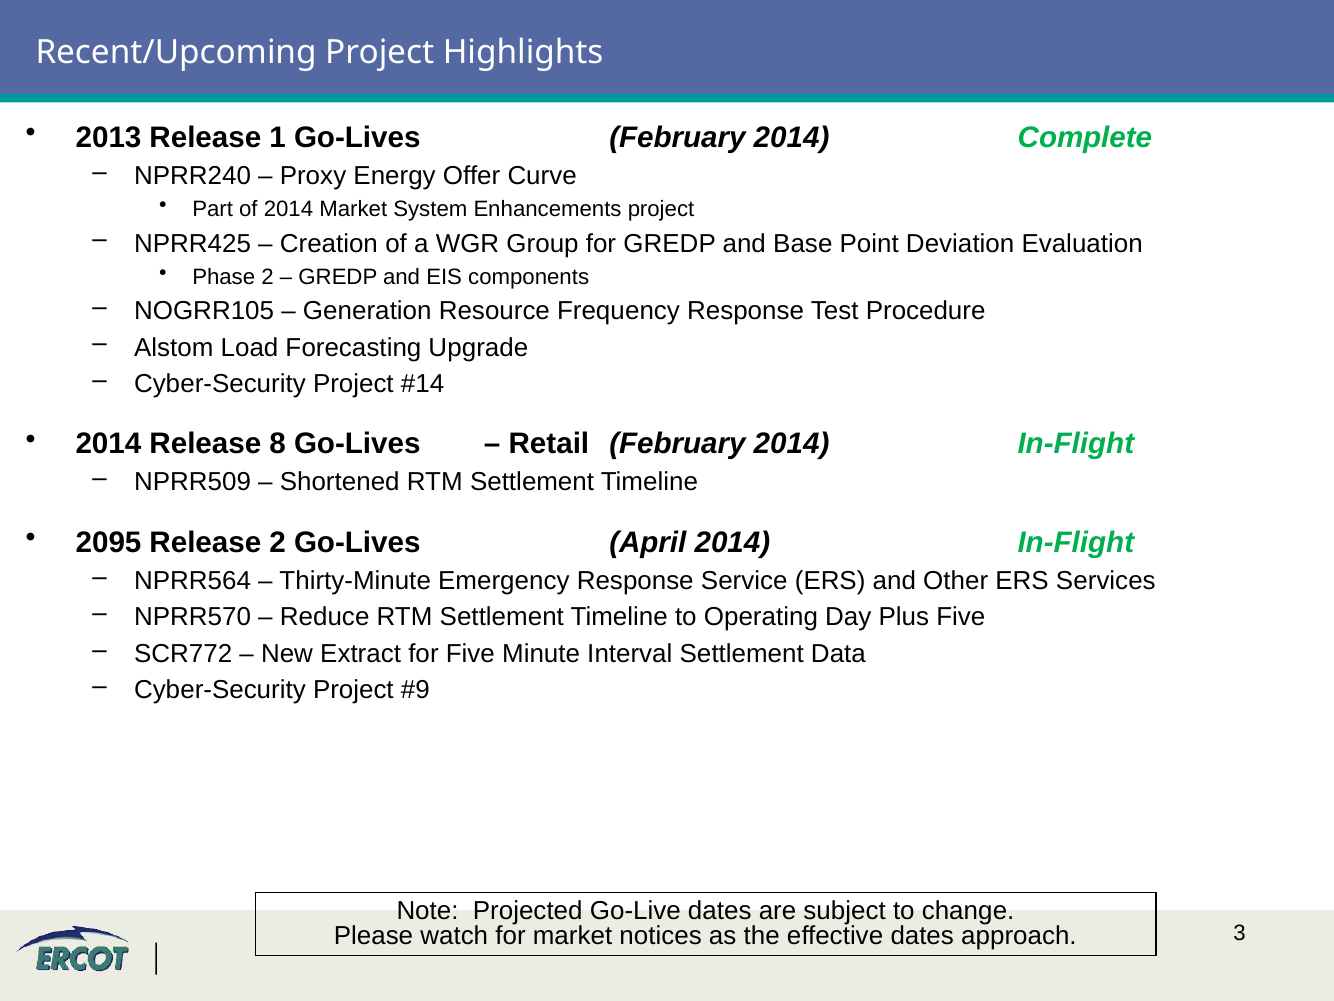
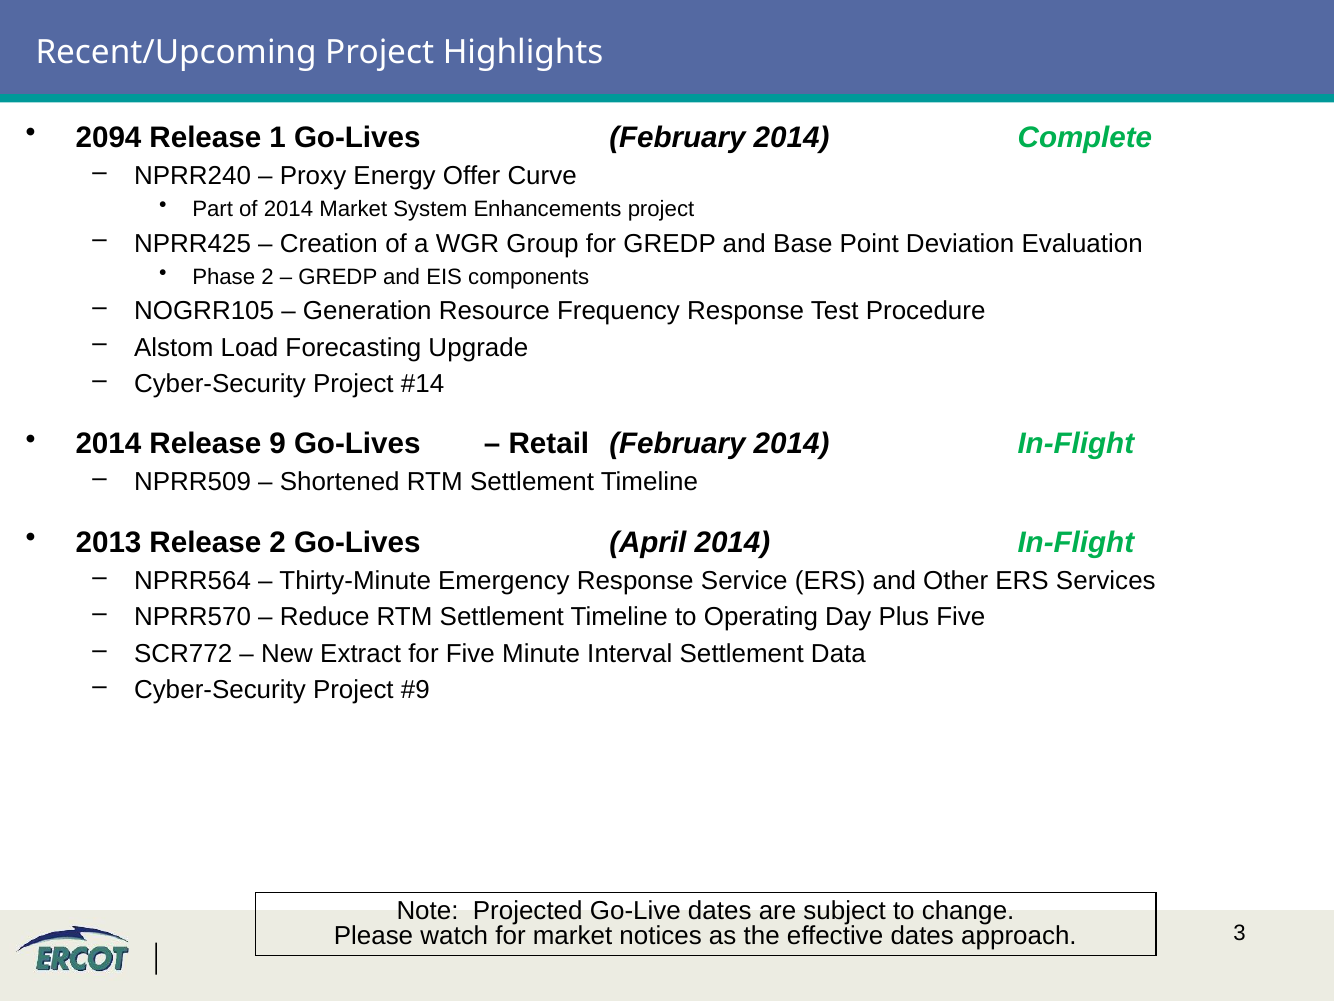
2013: 2013 -> 2094
8: 8 -> 9
2095: 2095 -> 2013
